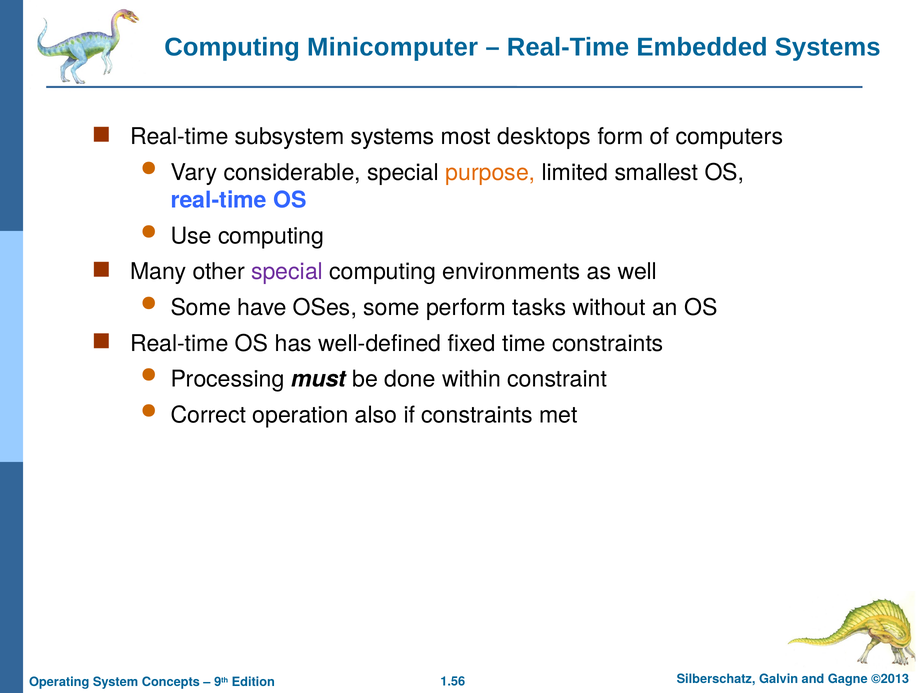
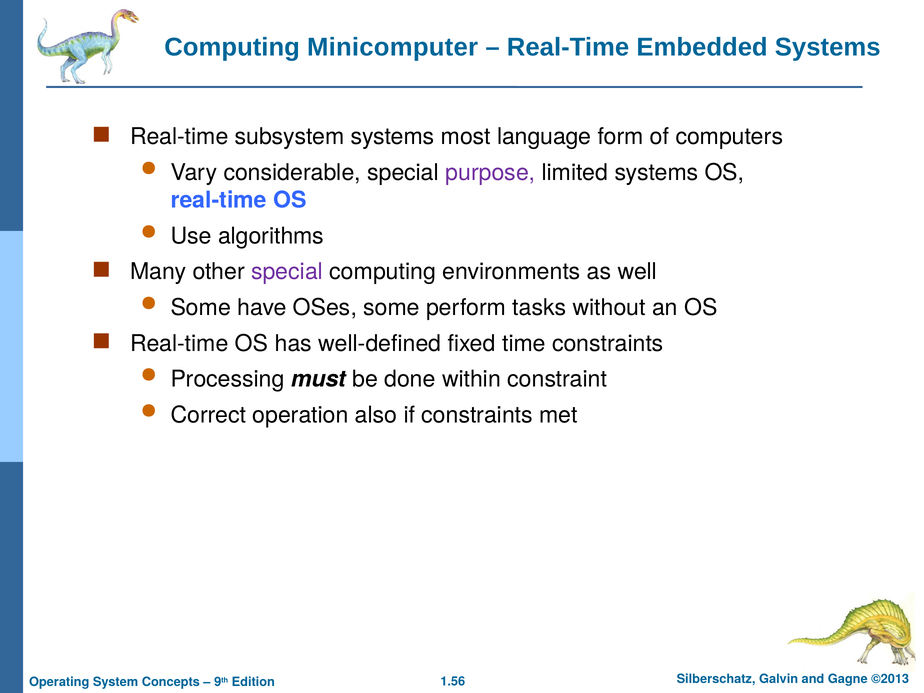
desktops: desktops -> language
purpose colour: orange -> purple
limited smallest: smallest -> systems
Use computing: computing -> algorithms
